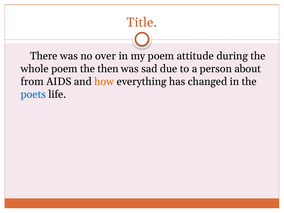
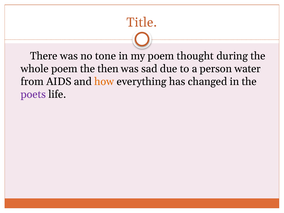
over: over -> tone
attitude: attitude -> thought
about: about -> water
poets colour: blue -> purple
